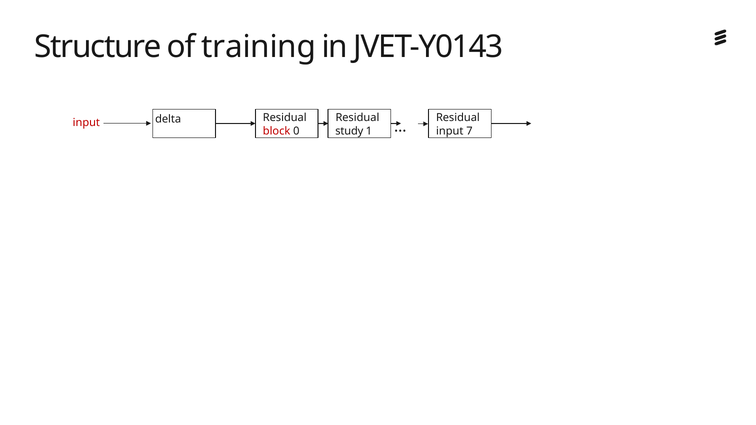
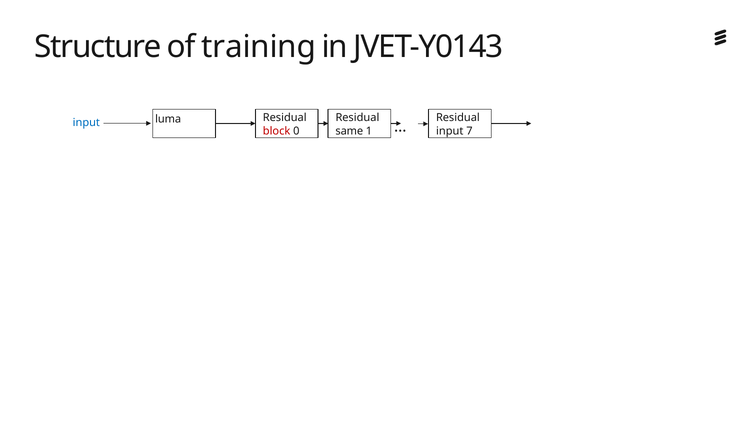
delta: delta -> luma
input at (86, 123) colour: red -> blue
study: study -> same
